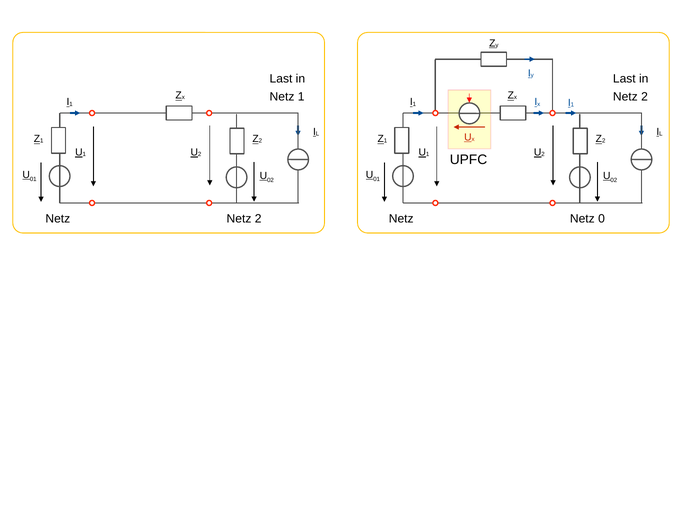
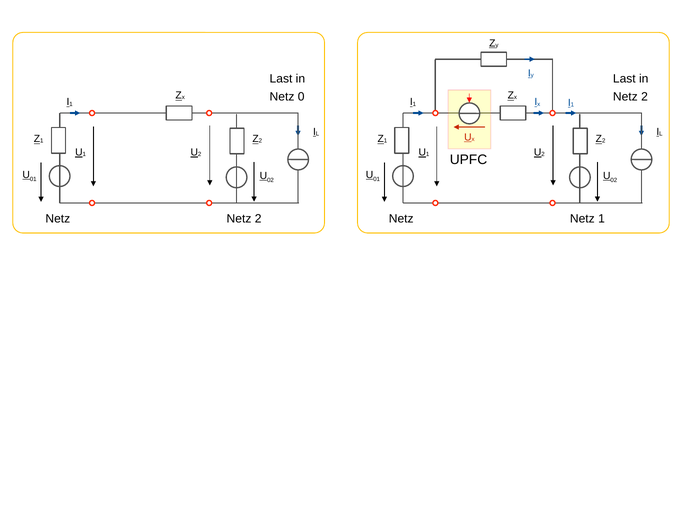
Netz 1: 1 -> 0
Netz 0: 0 -> 1
